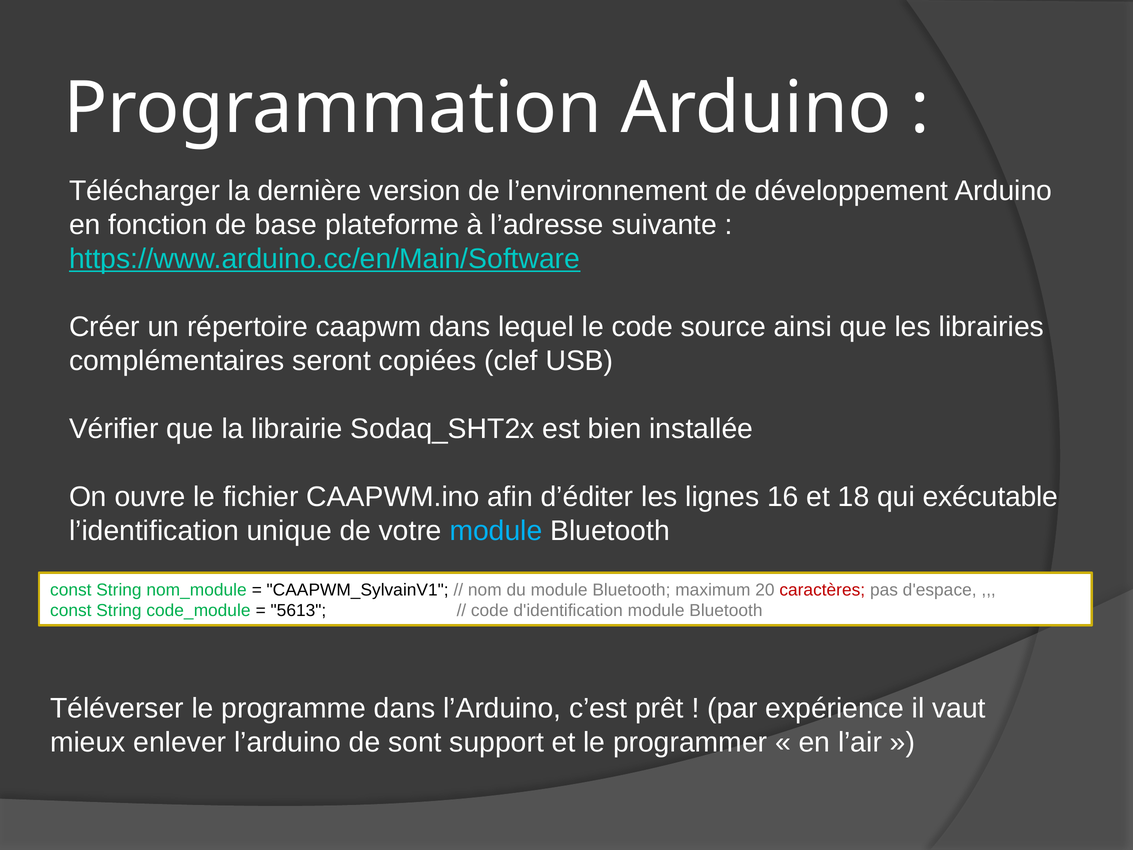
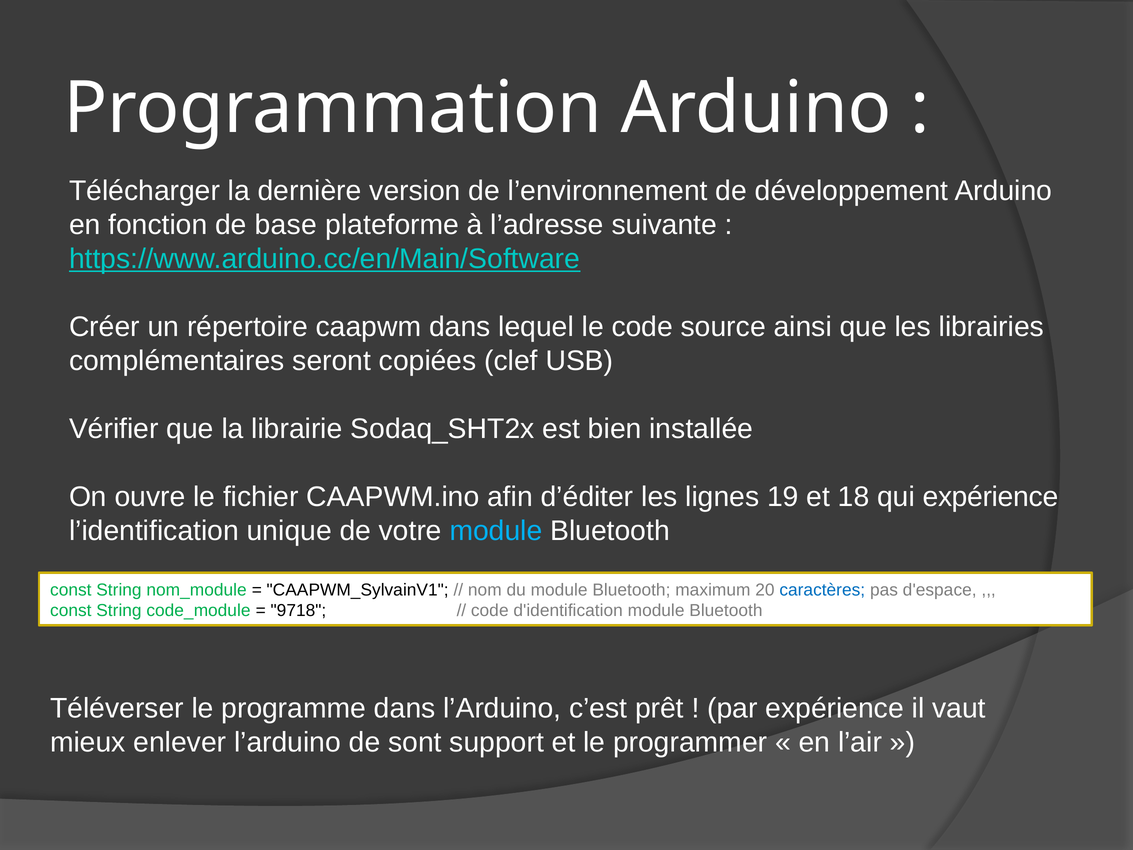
16: 16 -> 19
qui exécutable: exécutable -> expérience
caractères colour: red -> blue
5613: 5613 -> 9718
